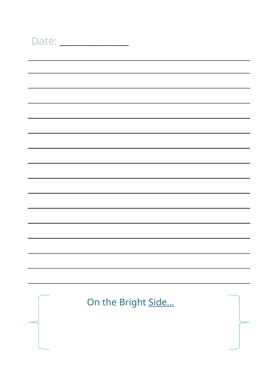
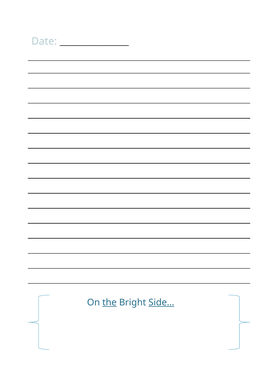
the underline: none -> present
